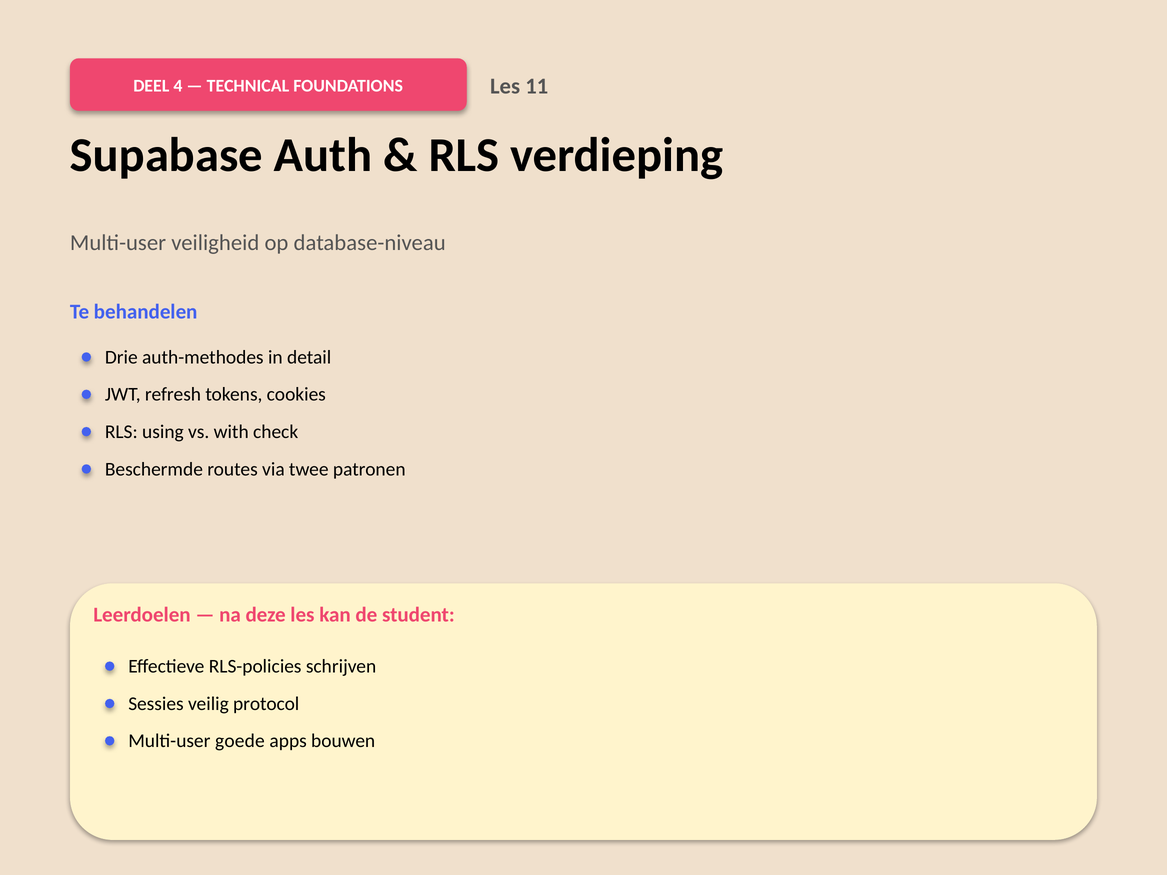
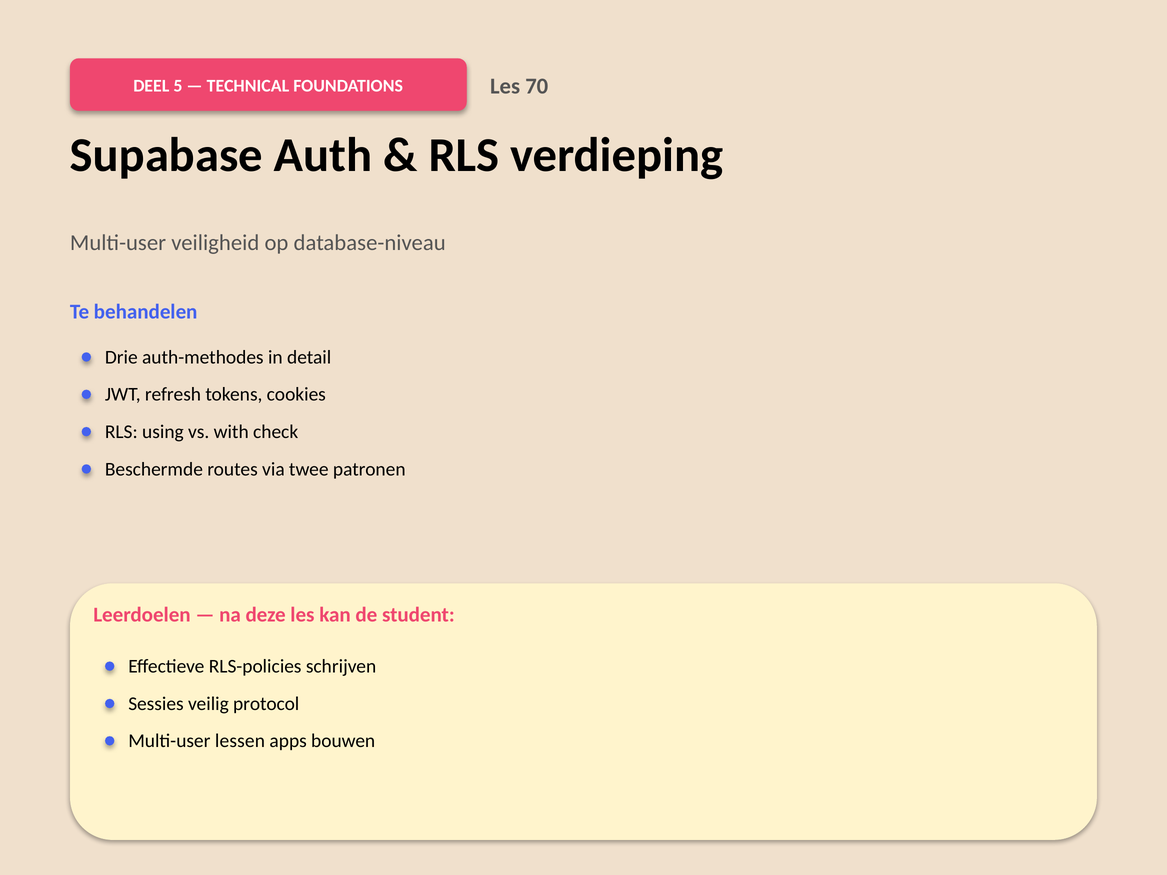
4: 4 -> 5
11: 11 -> 70
goede: goede -> lessen
